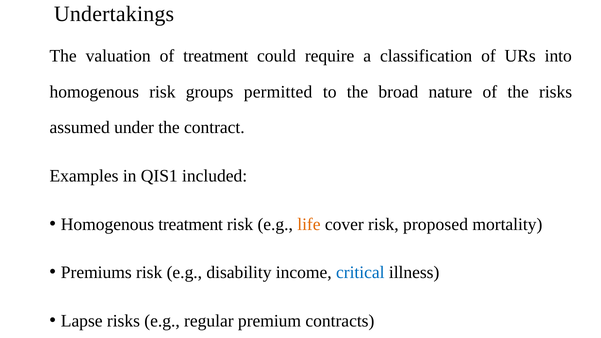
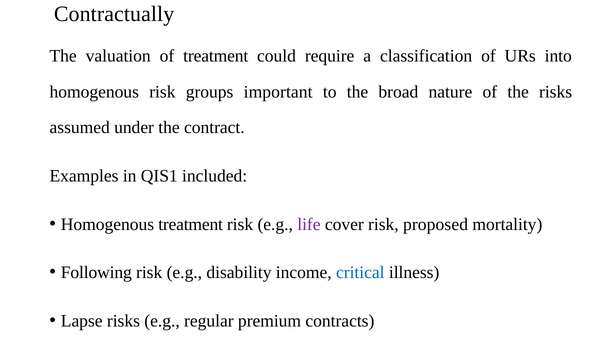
Undertakings: Undertakings -> Contractually
permitted: permitted -> important
life colour: orange -> purple
Premiums: Premiums -> Following
